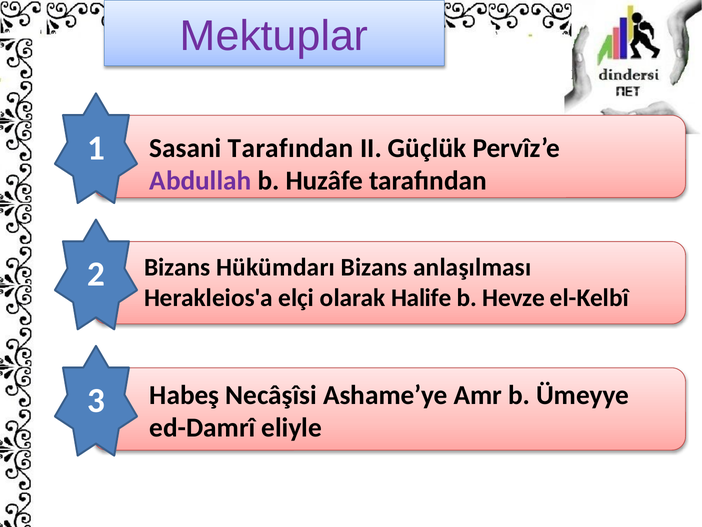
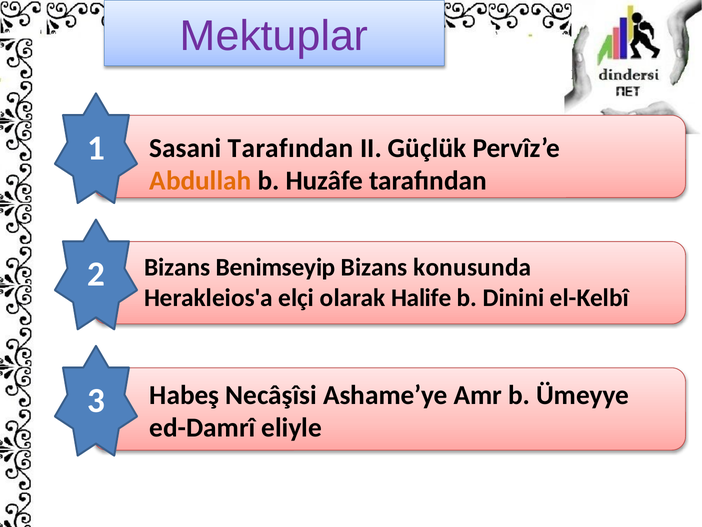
Abdullah colour: purple -> orange
Hükümdarı: Hükümdarı -> Benimseyip
anlaşılması: anlaşılması -> konusunda
Hevze: Hevze -> Dinini
